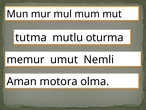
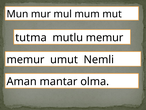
mutlu oturma: oturma -> memur
motora: motora -> mantar
